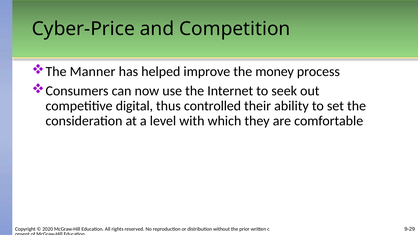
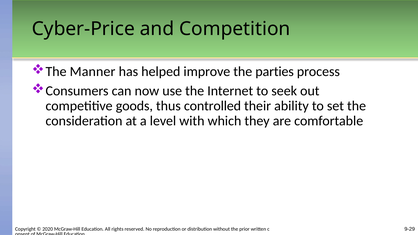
money: money -> parties
digital: digital -> goods
